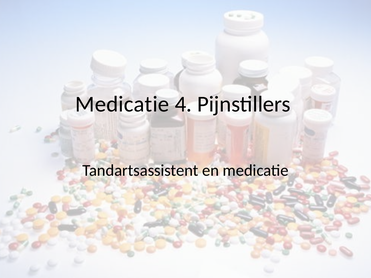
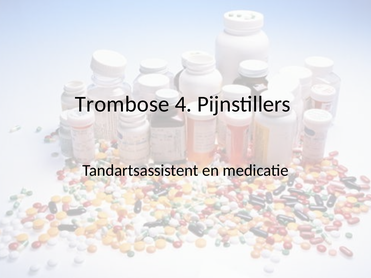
Medicatie at (122, 104): Medicatie -> Trombose
